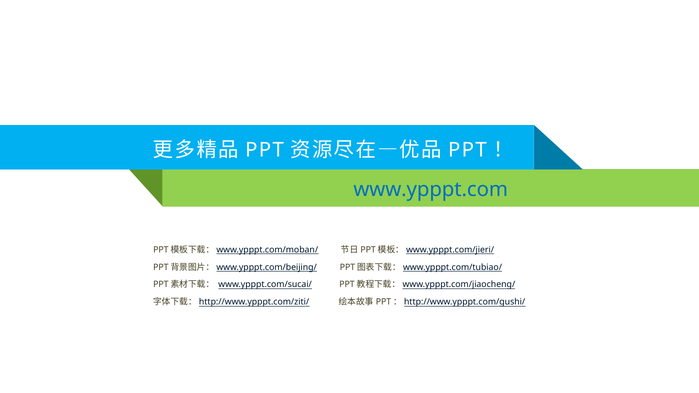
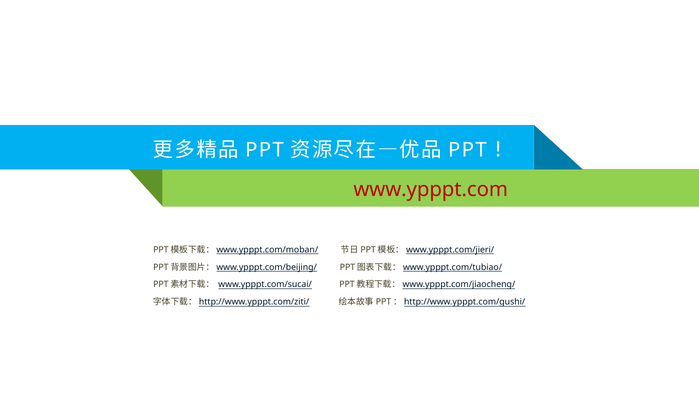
www.ypppt.com colour: blue -> red
